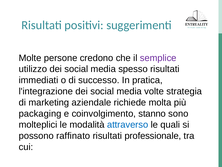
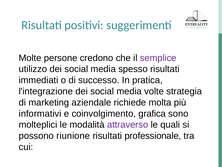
packaging: packaging -> informativi
stanno: stanno -> grafica
attraverso colour: blue -> purple
raffinato: raffinato -> riunione
